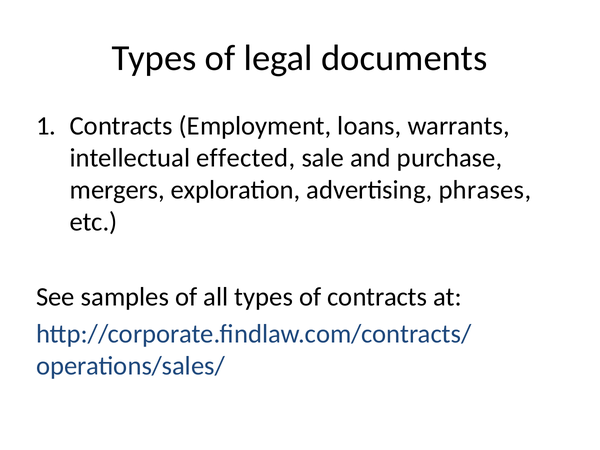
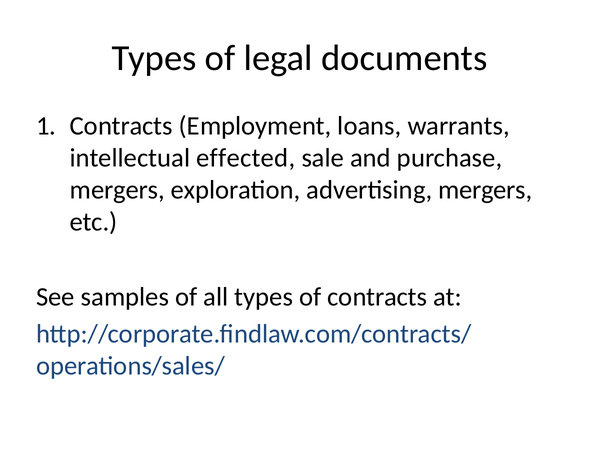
advertising phrases: phrases -> mergers
